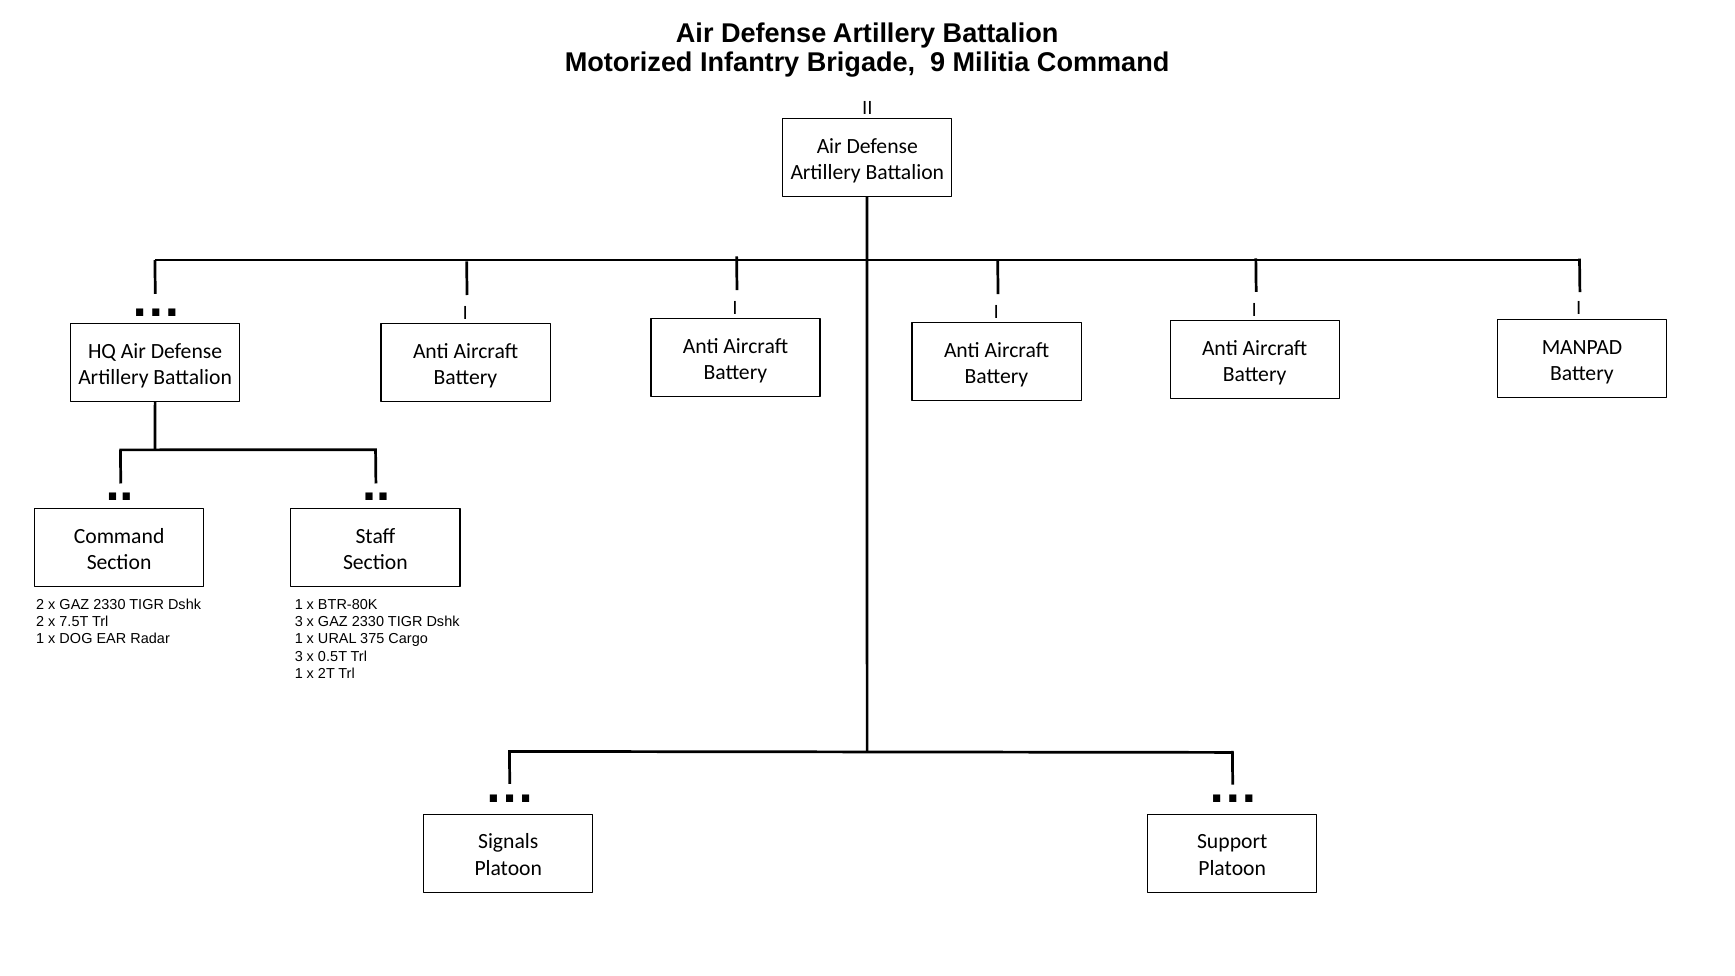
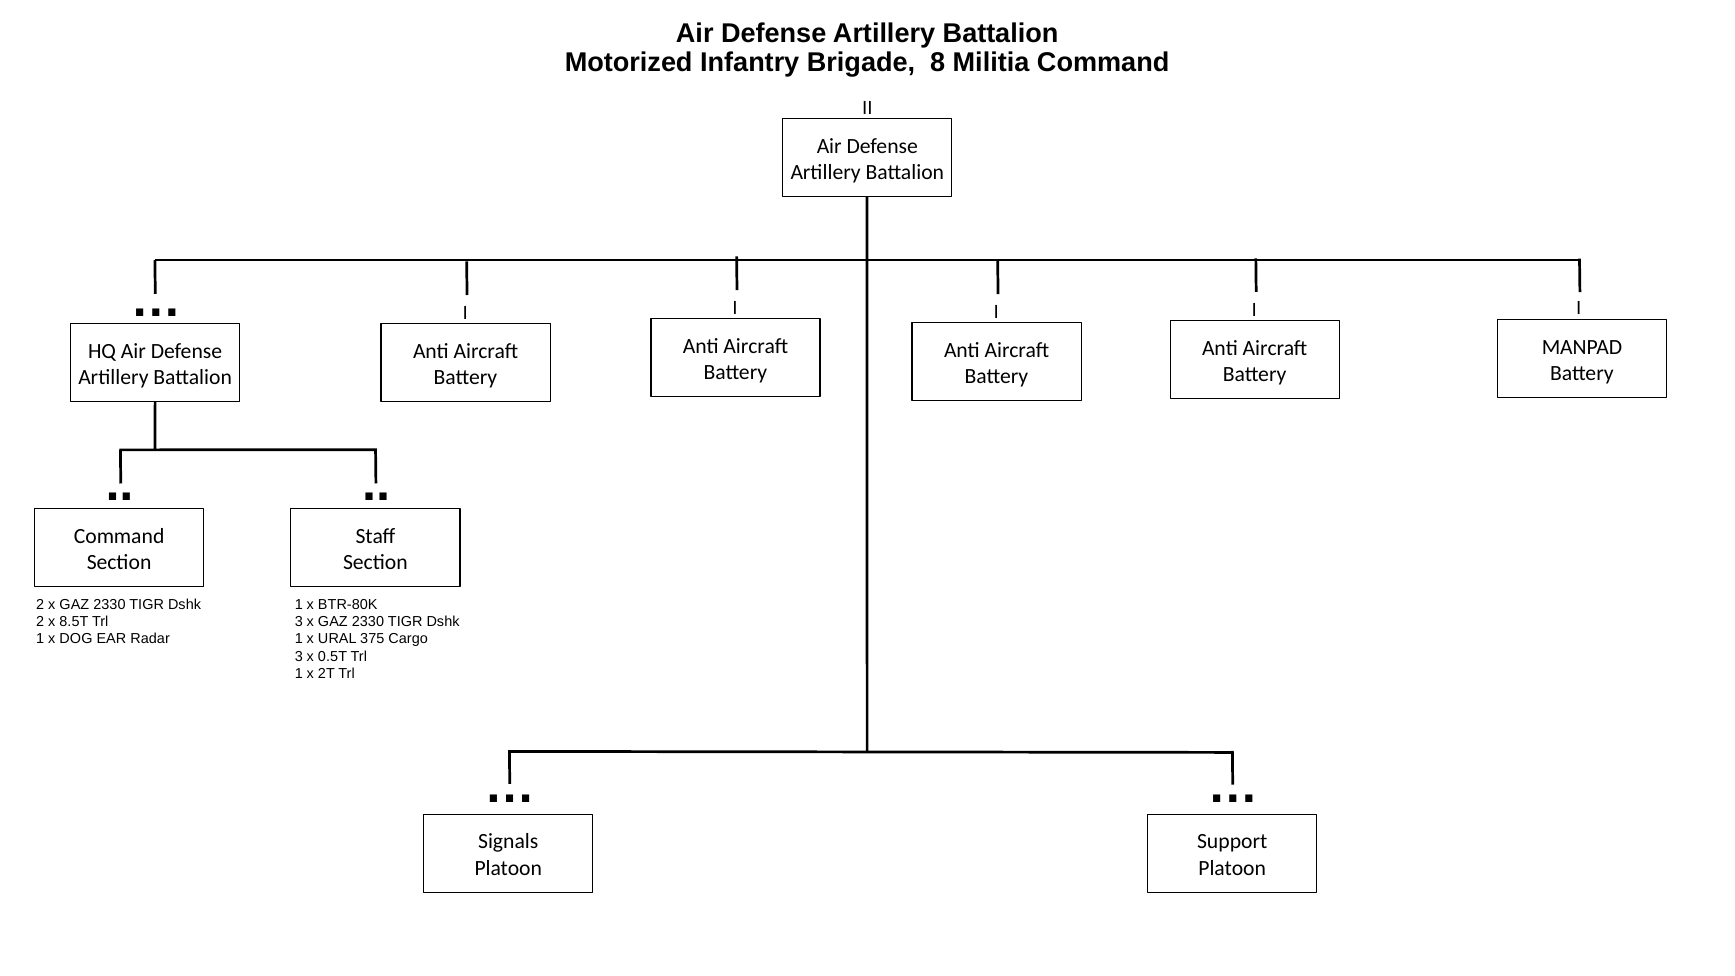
9: 9 -> 8
7.5T: 7.5T -> 8.5T
